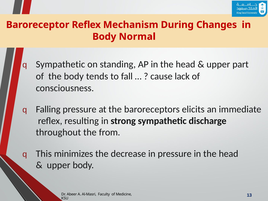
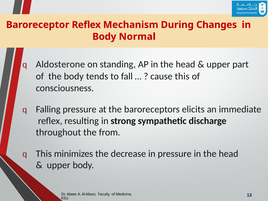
q Sympathetic: Sympathetic -> Aldosterone
cause lack: lack -> this
